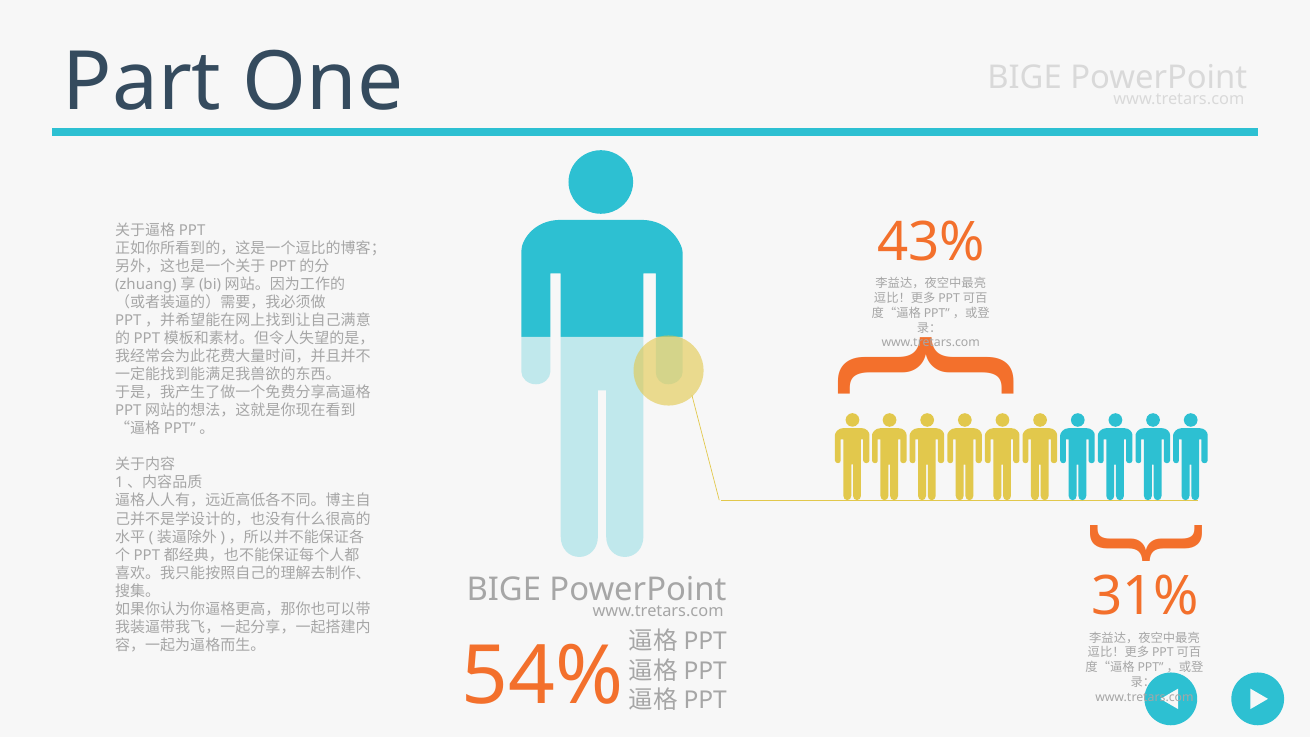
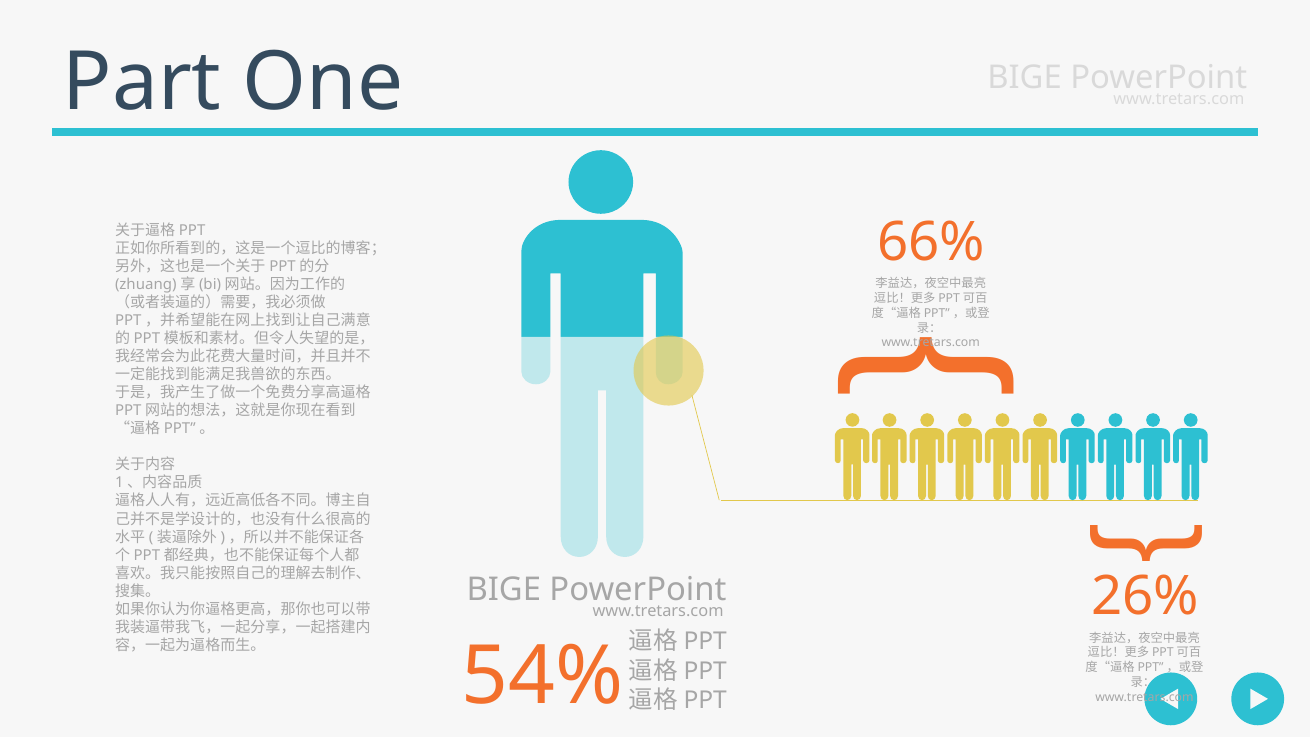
43%: 43% -> 66%
31%: 31% -> 26%
